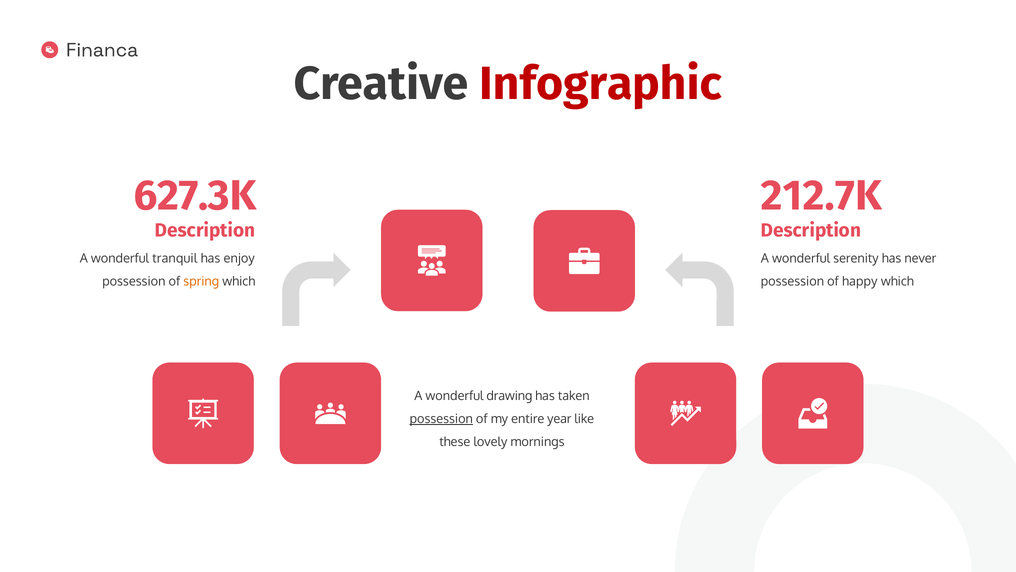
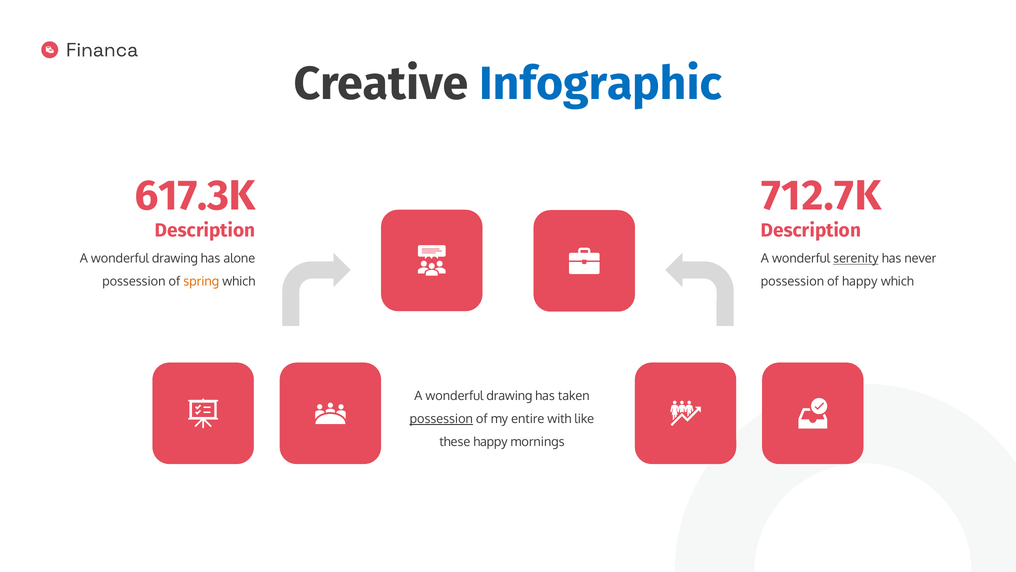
Infographic colour: red -> blue
627.3K: 627.3K -> 617.3K
212.7K: 212.7K -> 712.7K
tranquil at (175, 259): tranquil -> drawing
enjoy: enjoy -> alone
serenity underline: none -> present
year: year -> with
these lovely: lovely -> happy
